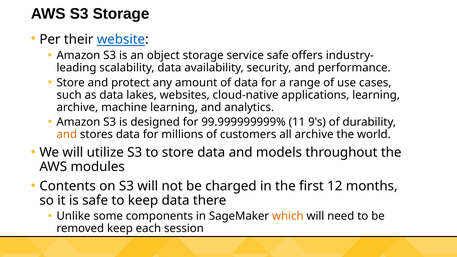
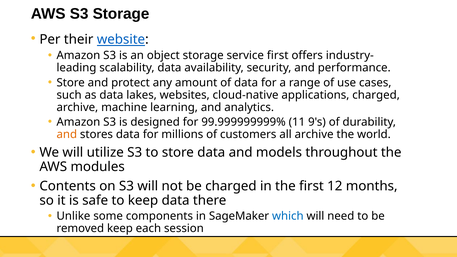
service safe: safe -> first
applications learning: learning -> charged
which colour: orange -> blue
